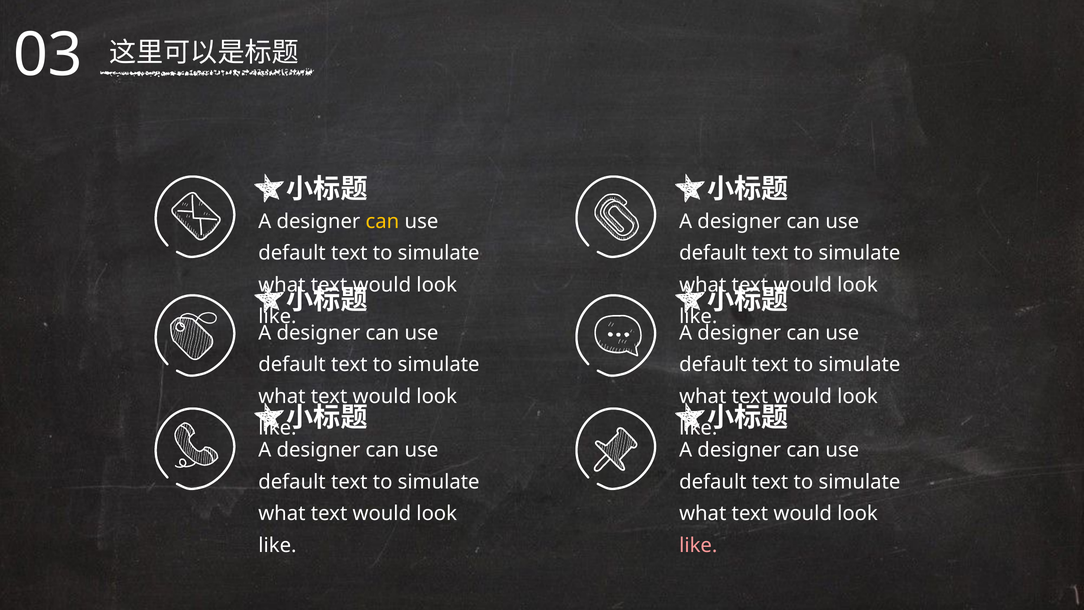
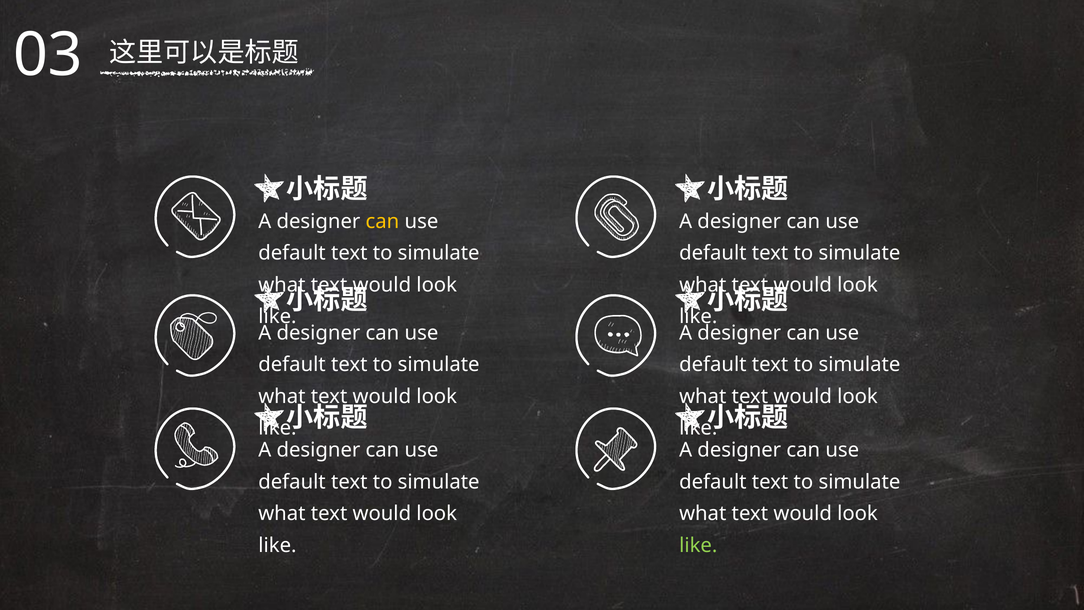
like at (698, 545) colour: pink -> light green
